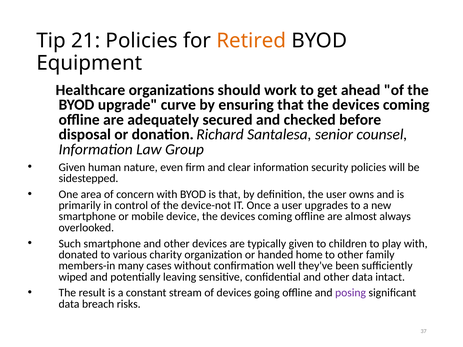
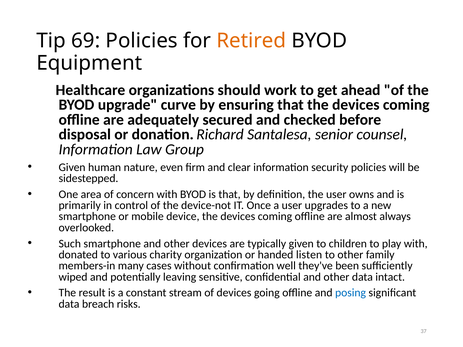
21: 21 -> 69
home: home -> listen
posing colour: purple -> blue
